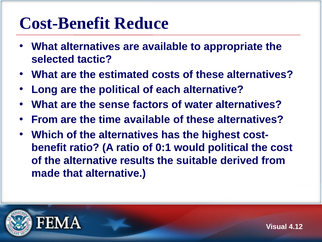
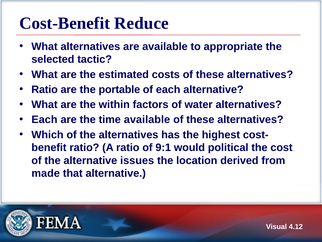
Long at (45, 89): Long -> Ratio
the political: political -> portable
sense: sense -> within
From at (45, 119): From -> Each
0:1: 0:1 -> 9:1
results: results -> issues
suitable: suitable -> location
